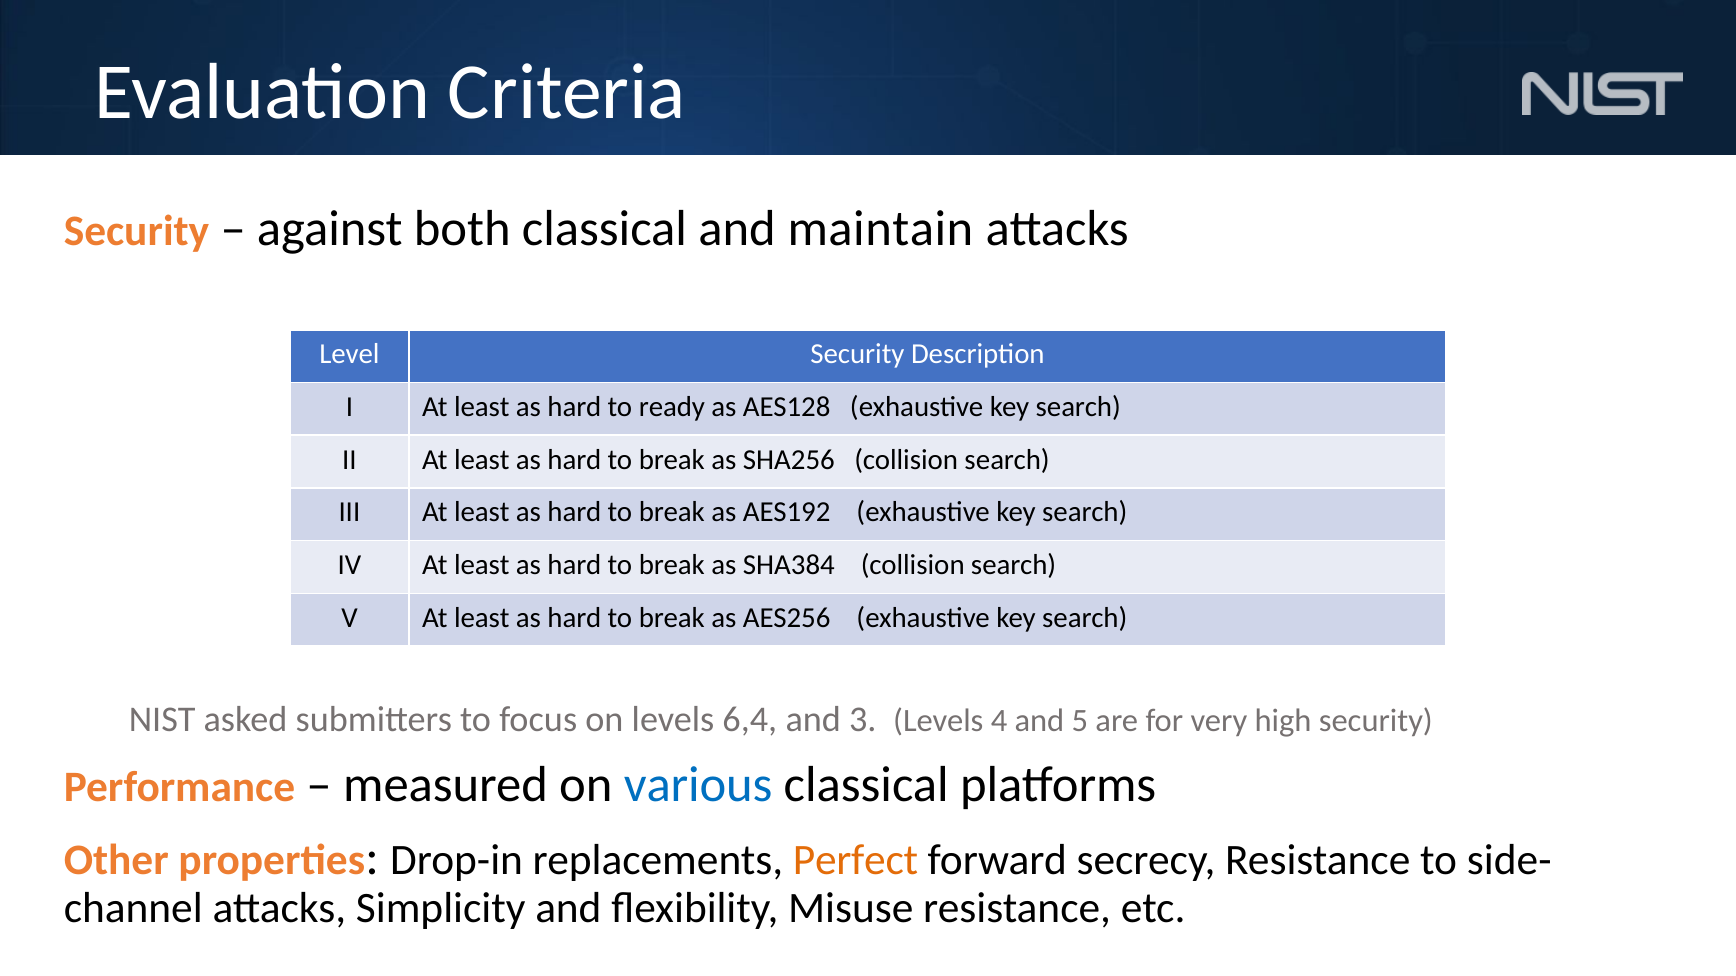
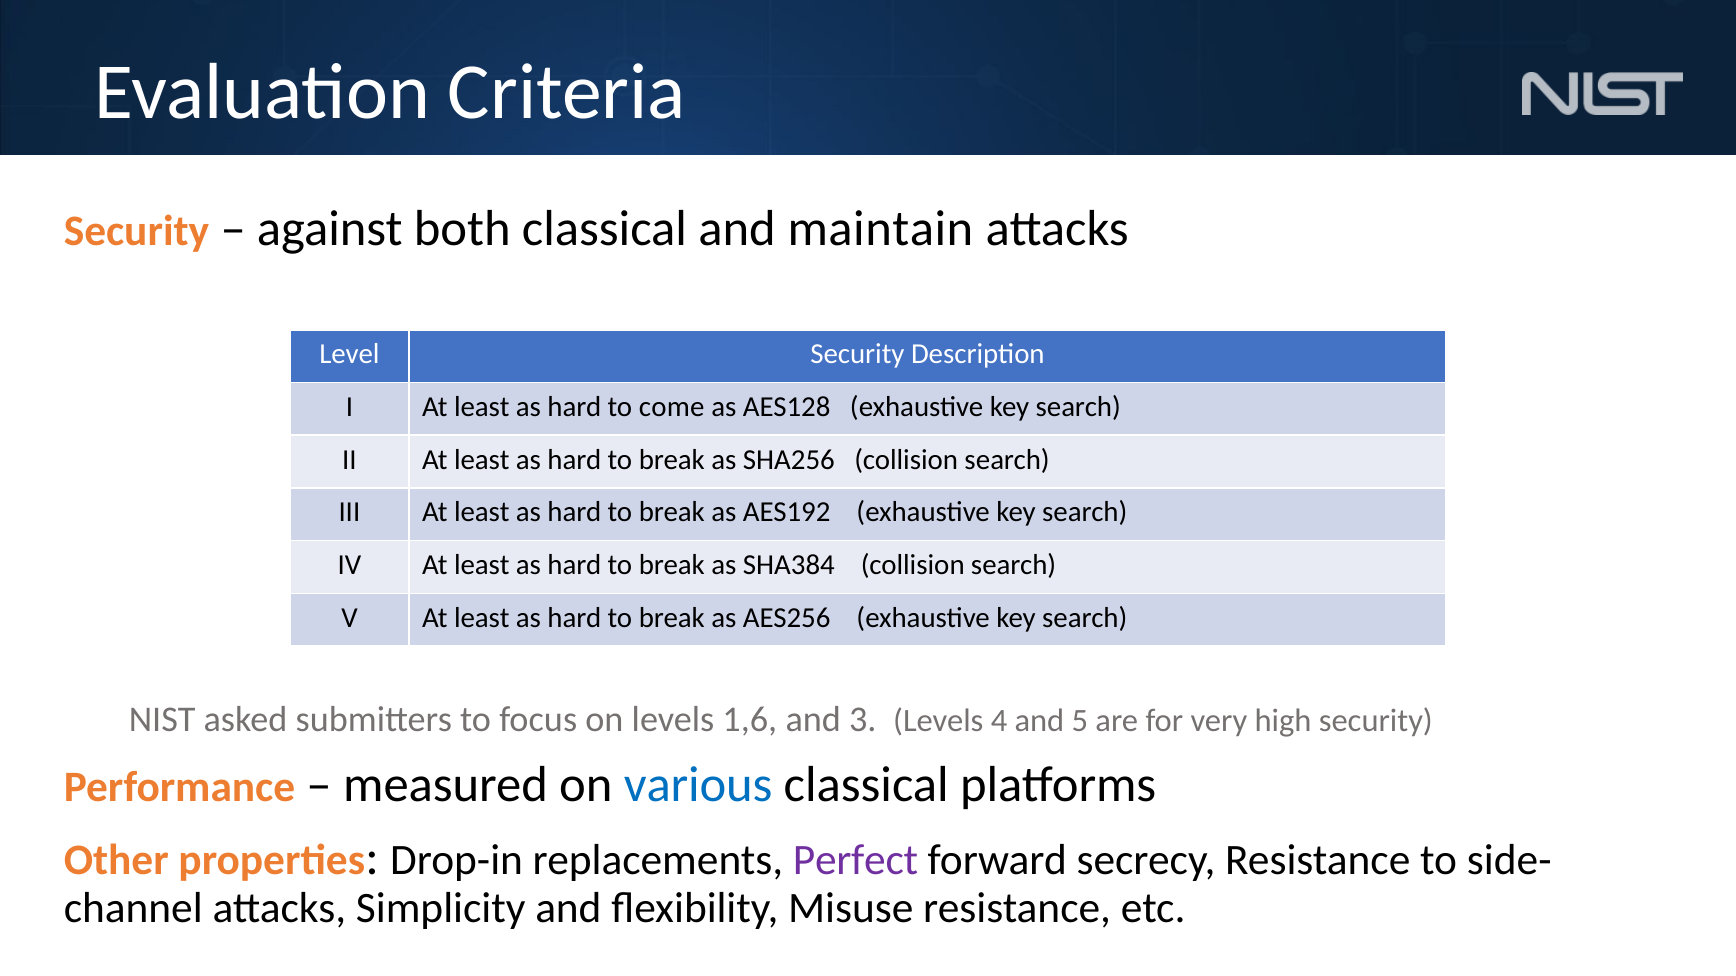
ready: ready -> come
6,4: 6,4 -> 1,6
Perfect colour: orange -> purple
